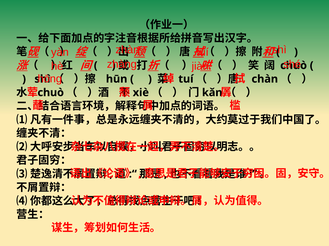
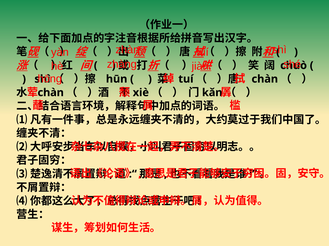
chuò at (51, 93): chuò -> chàn
